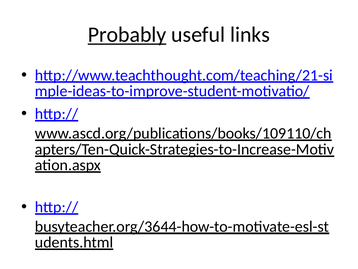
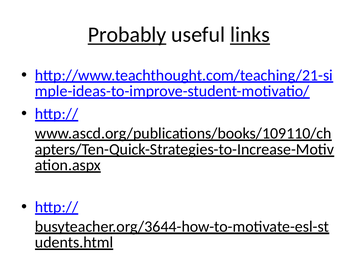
links underline: none -> present
